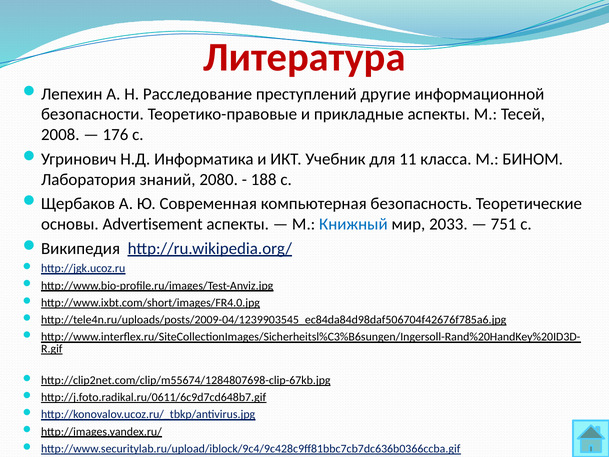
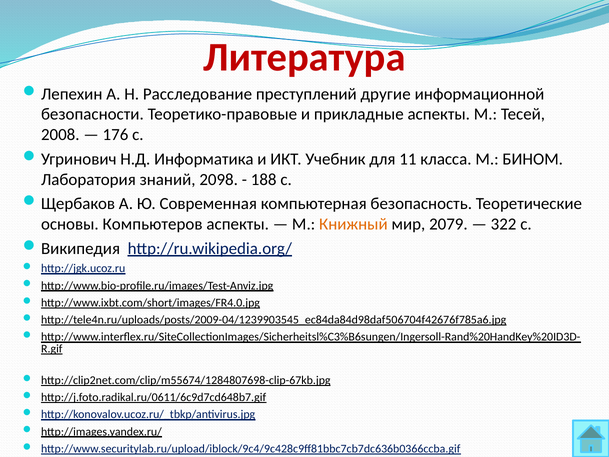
2080: 2080 -> 2098
Advertisement: Advertisement -> Компьютеров
Книжный colour: blue -> orange
2033: 2033 -> 2079
751: 751 -> 322
